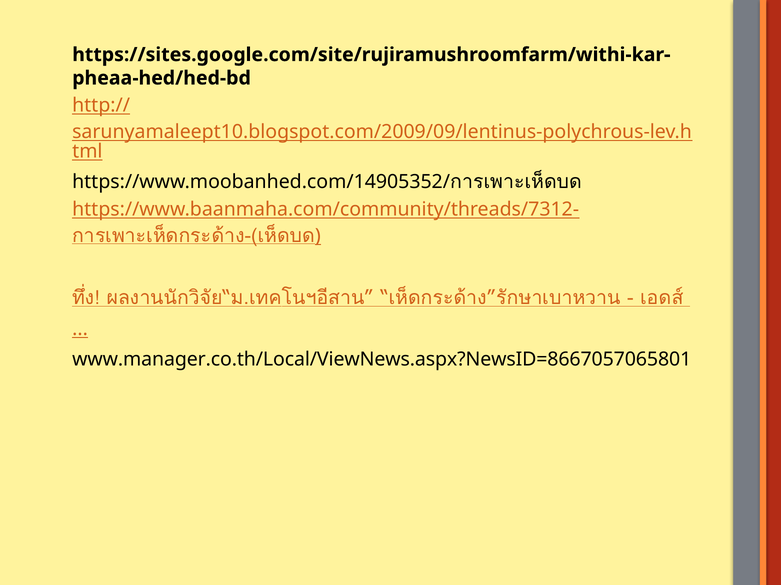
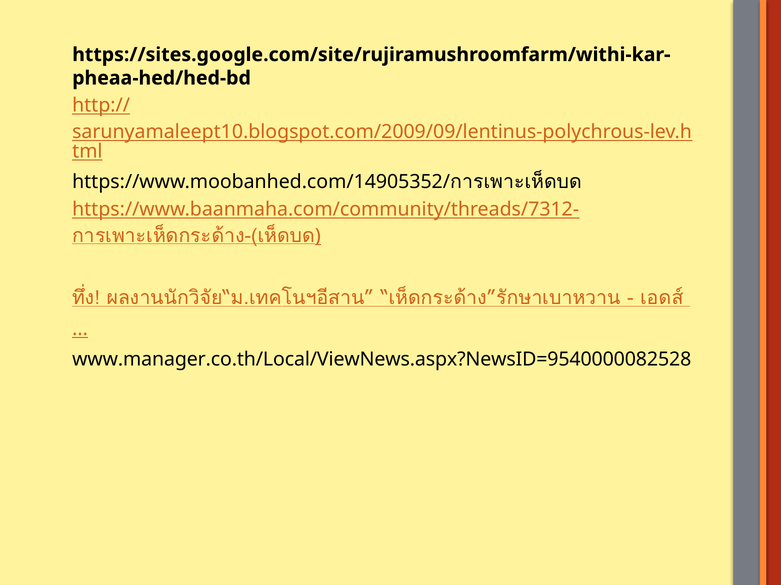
www.manager.co.th/Local/ViewNews.aspx?NewsID=8667057065801: www.manager.co.th/Local/ViewNews.aspx?NewsID=8667057065801 -> www.manager.co.th/Local/ViewNews.aspx?NewsID=9540000082528
